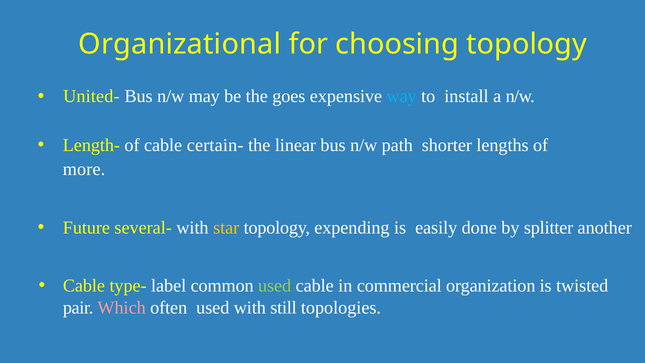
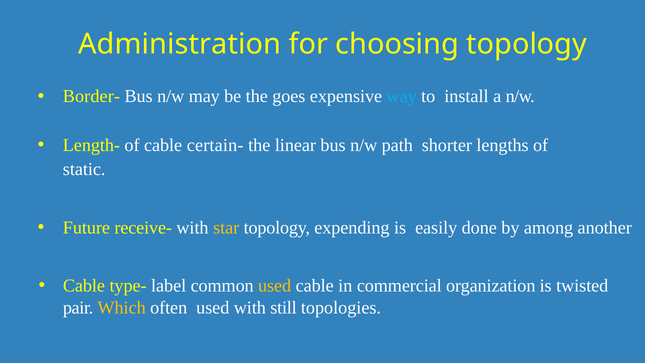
Organizational: Organizational -> Administration
United-: United- -> Border-
more: more -> static
several-: several- -> receive-
splitter: splitter -> among
used at (275, 286) colour: light green -> yellow
Which colour: pink -> yellow
